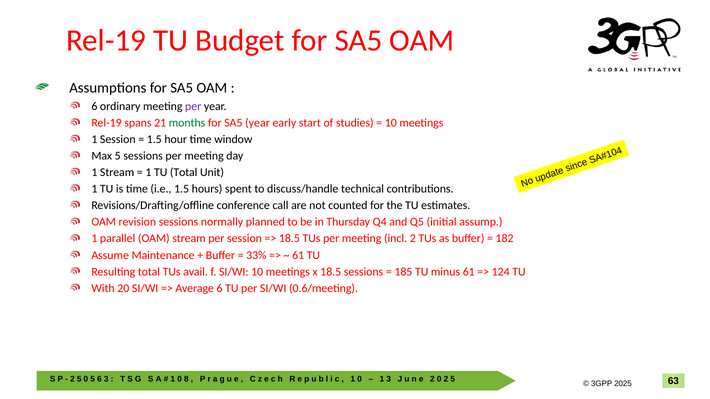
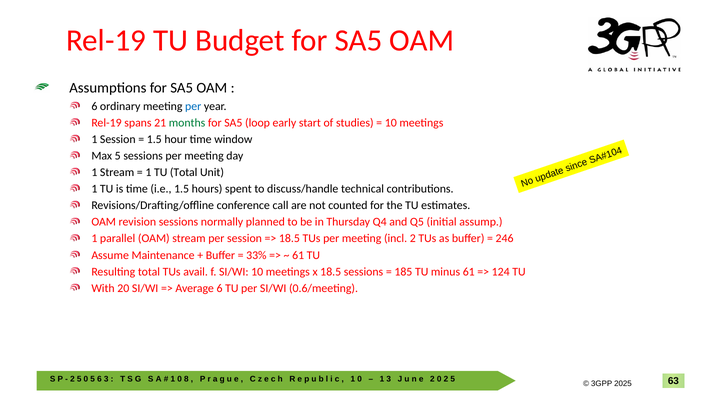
per at (193, 106) colour: purple -> blue
SA5 year: year -> loop
182: 182 -> 246
